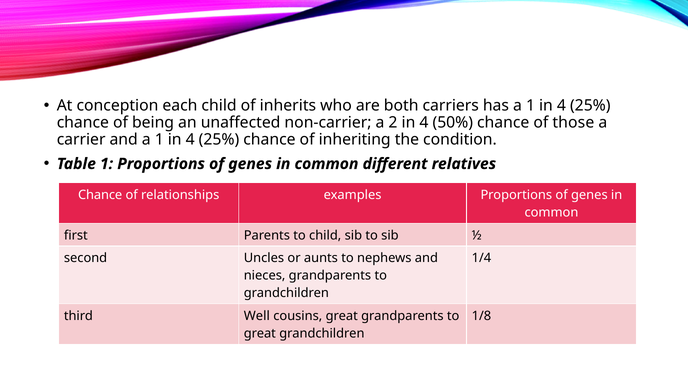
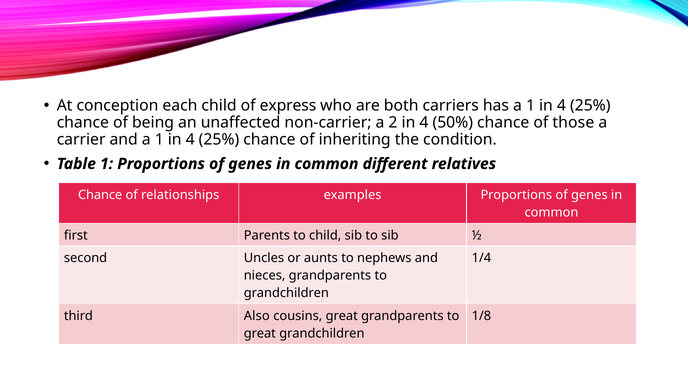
inherits: inherits -> express
Well: Well -> Also
